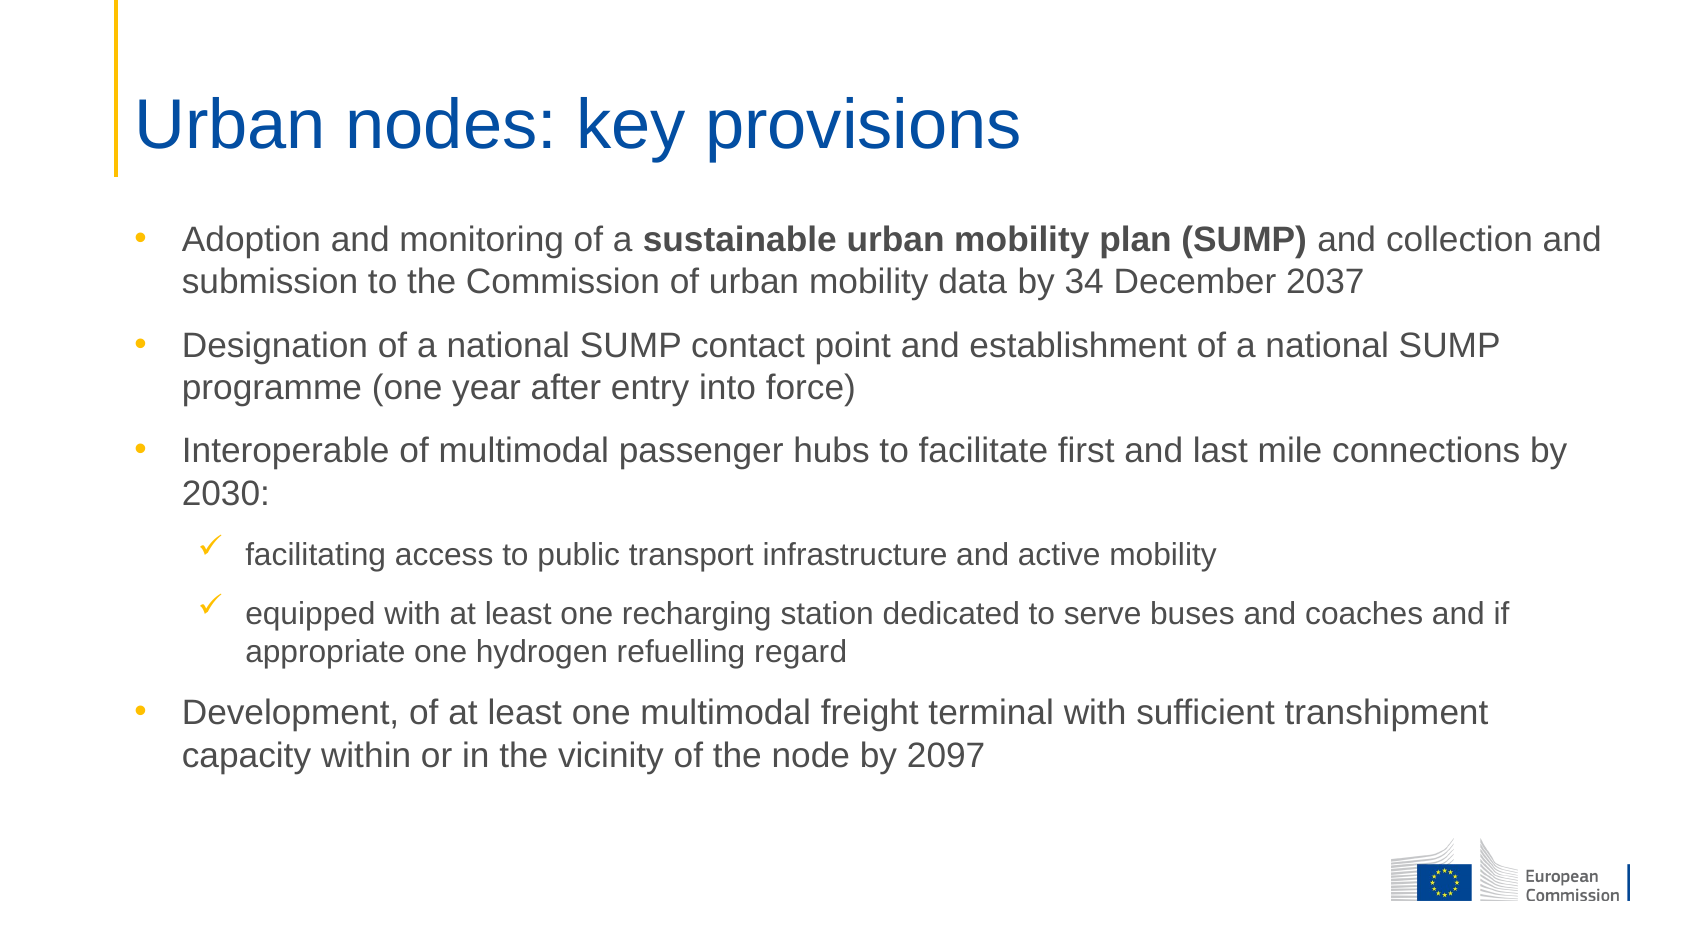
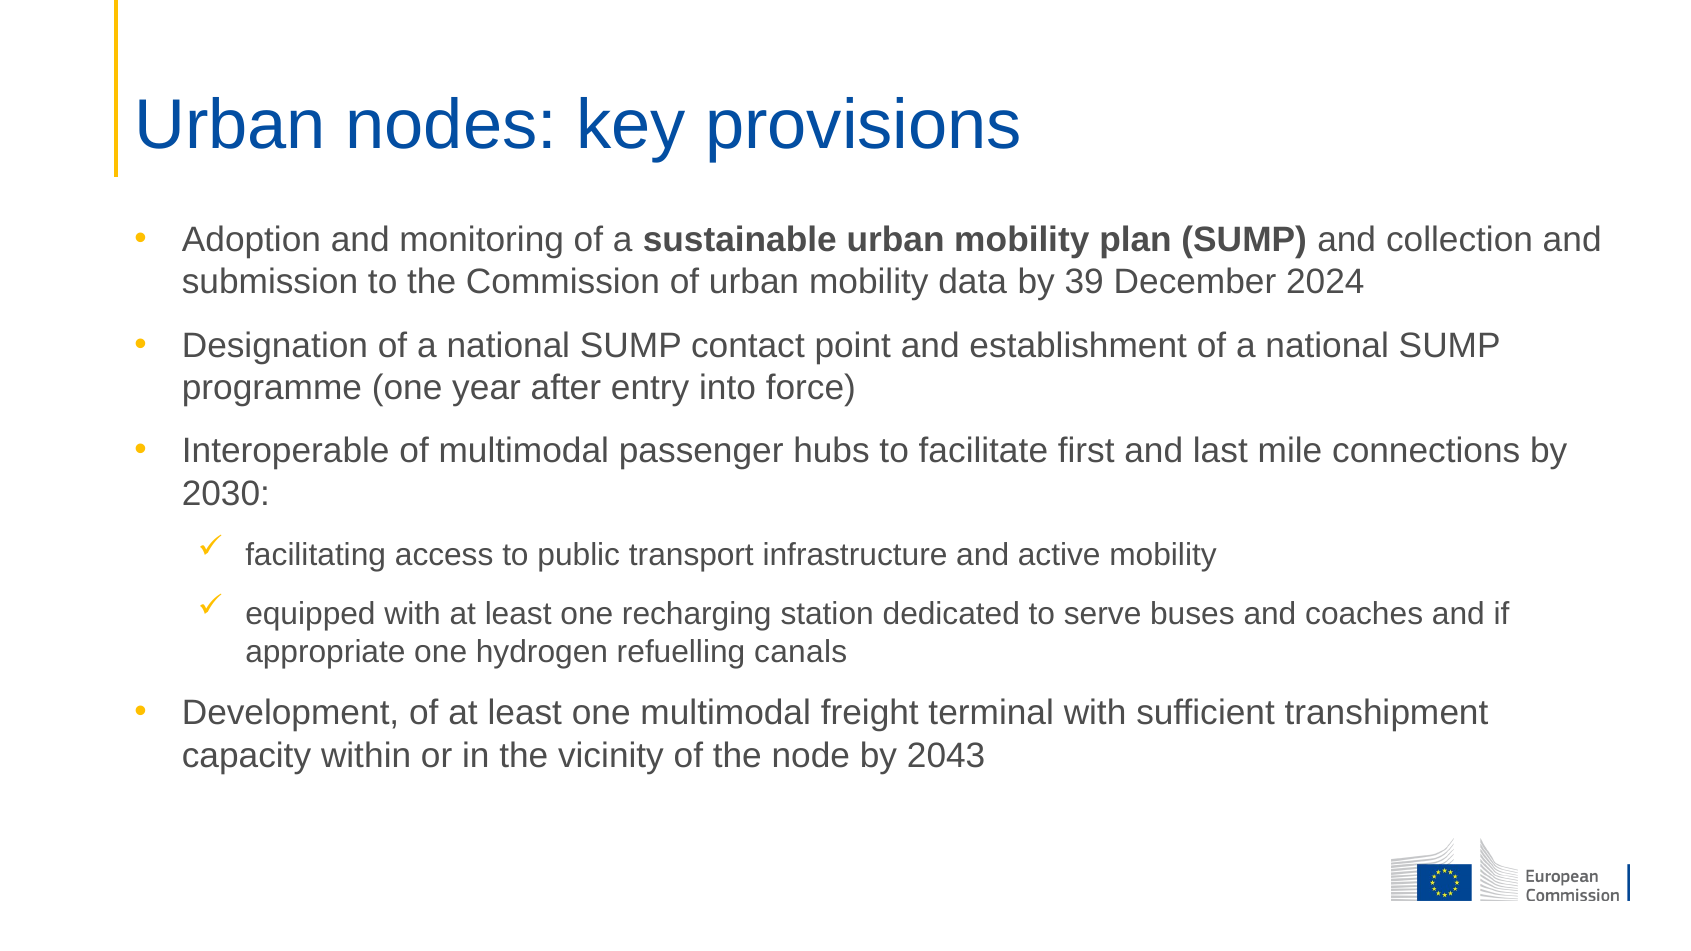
34: 34 -> 39
2037: 2037 -> 2024
regard: regard -> canals
2097: 2097 -> 2043
